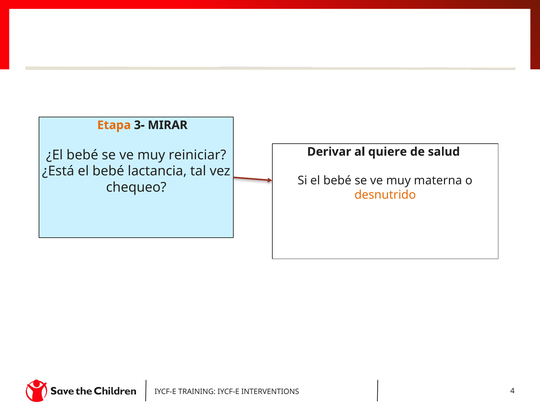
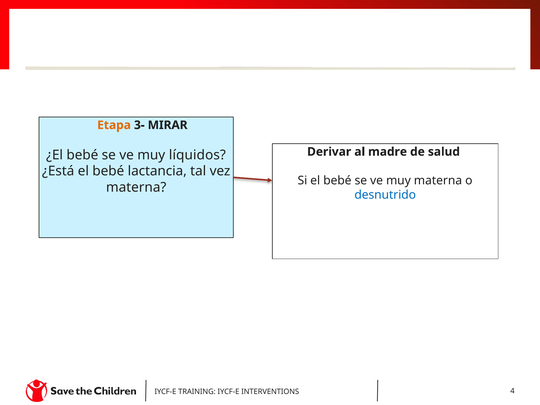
quiere: quiere -> madre
reiniciar: reiniciar -> líquidos
chequeo at (136, 187): chequeo -> materna
desnutrido colour: orange -> blue
